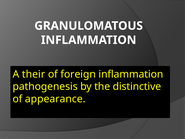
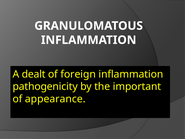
their: their -> dealt
pathogenesis: pathogenesis -> pathogenicity
distinctive: distinctive -> important
